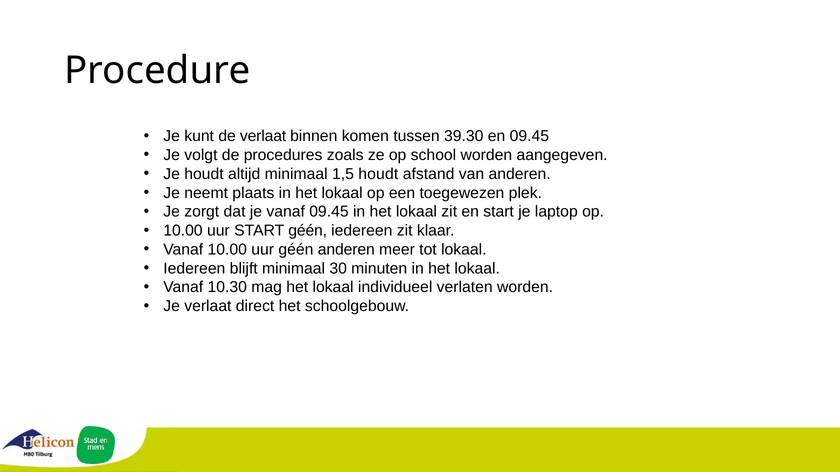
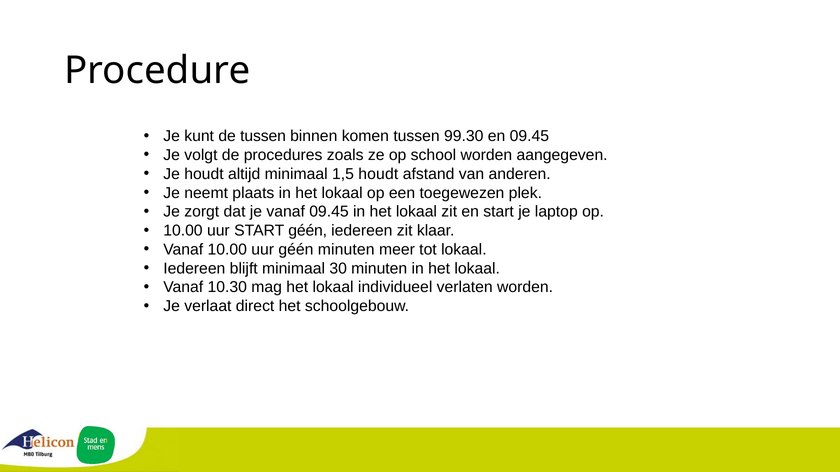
de verlaat: verlaat -> tussen
39.30: 39.30 -> 99.30
géén anderen: anderen -> minuten
